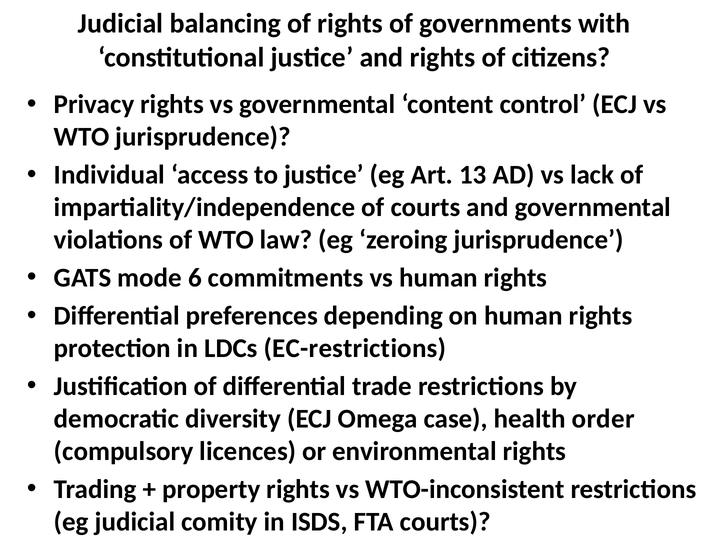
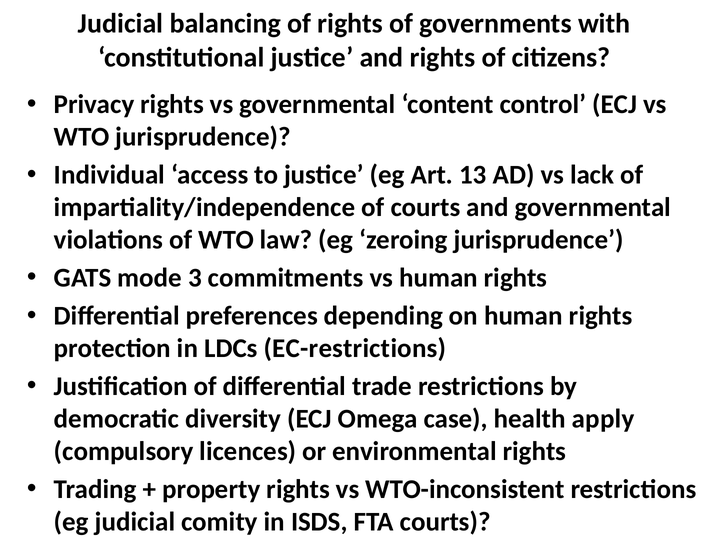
6: 6 -> 3
order: order -> apply
